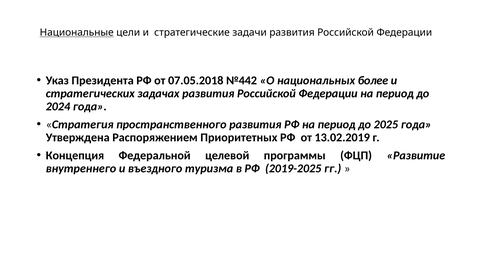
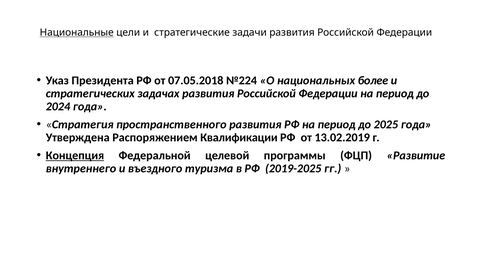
№442: №442 -> №224
Приоритетных: Приоритетных -> Квалификации
Концепция underline: none -> present
